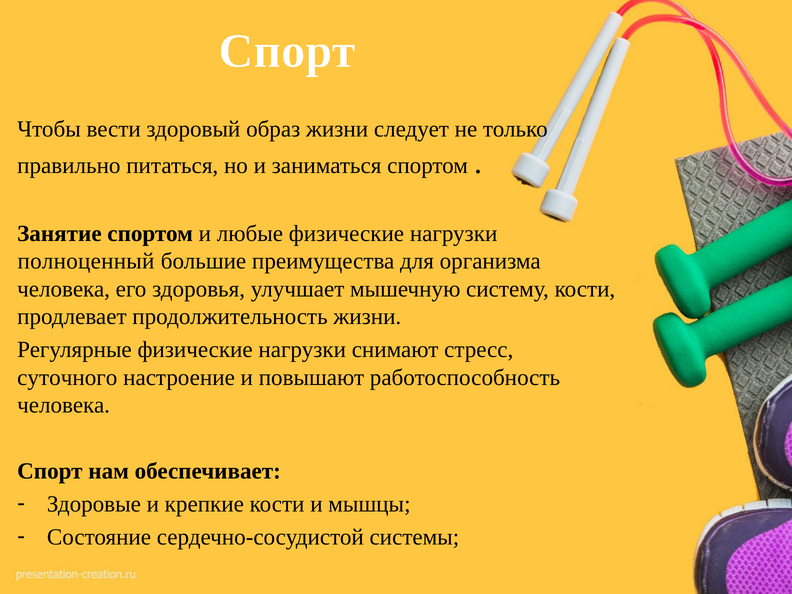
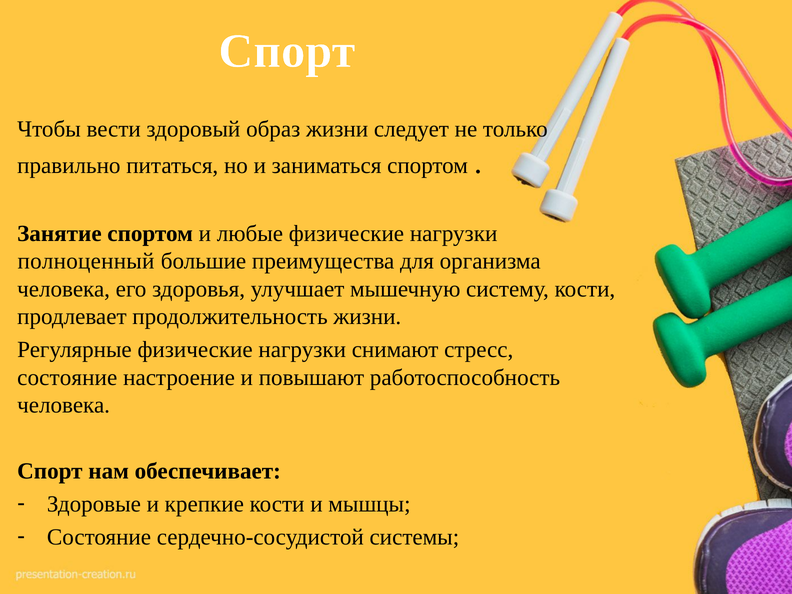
суточного at (67, 377): суточного -> состояние
